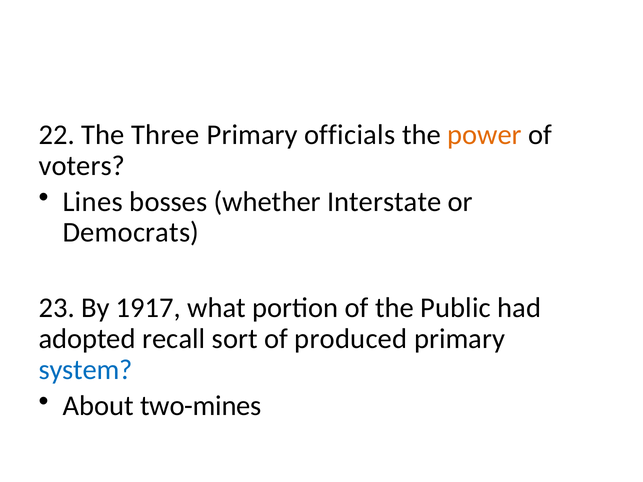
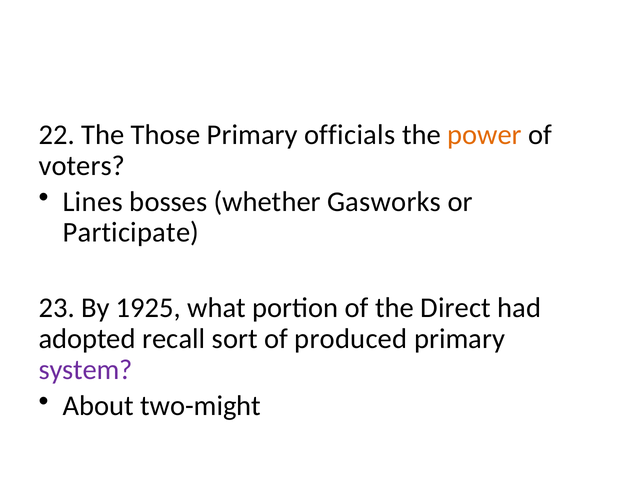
Three: Three -> Those
Interstate: Interstate -> Gasworks
Democrats: Democrats -> Participate
1917: 1917 -> 1925
Public: Public -> Direct
system colour: blue -> purple
two-mines: two-mines -> two-might
